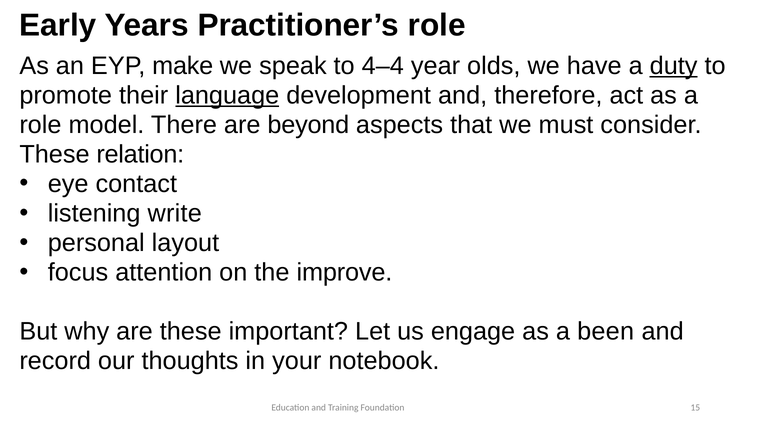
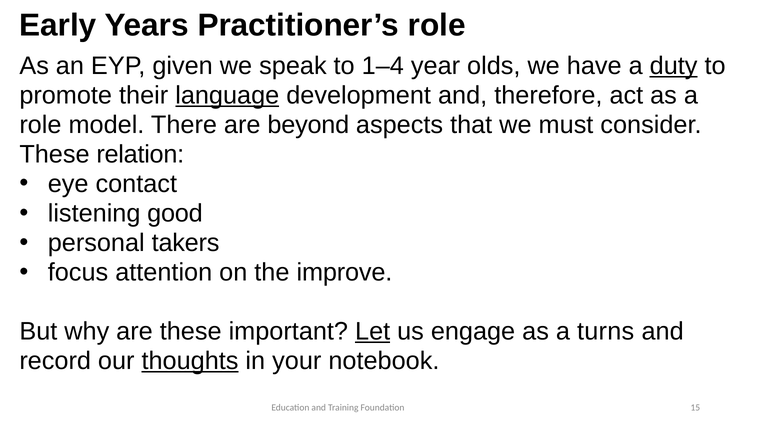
make: make -> given
4–4: 4–4 -> 1–4
write: write -> good
layout: layout -> takers
Let underline: none -> present
been: been -> turns
thoughts underline: none -> present
